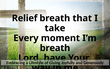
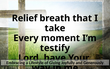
breath at (55, 48): breath -> testify
